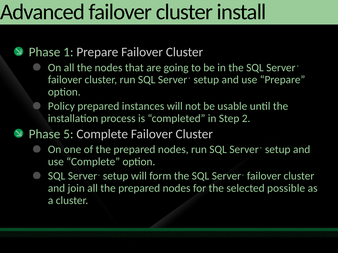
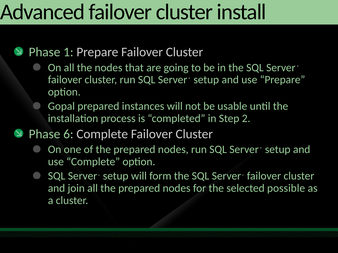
Policy: Policy -> Gopal
5: 5 -> 6
